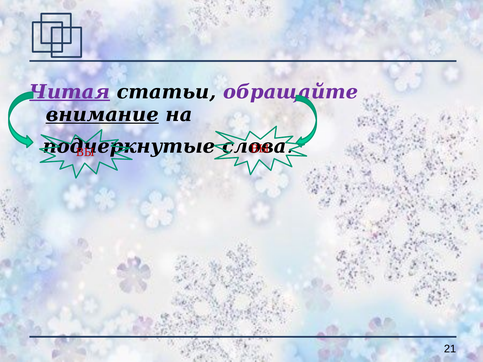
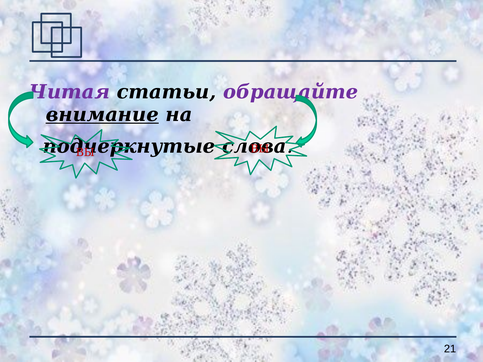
Читая underline: present -> none
